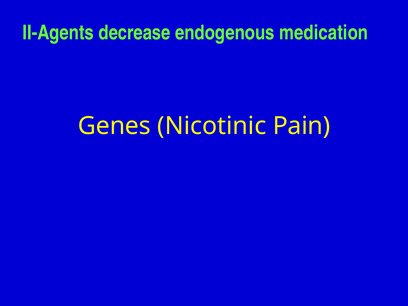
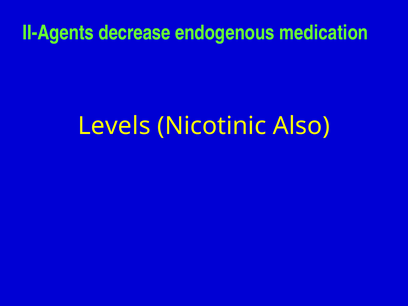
Genes: Genes -> Levels
Pain: Pain -> Also
